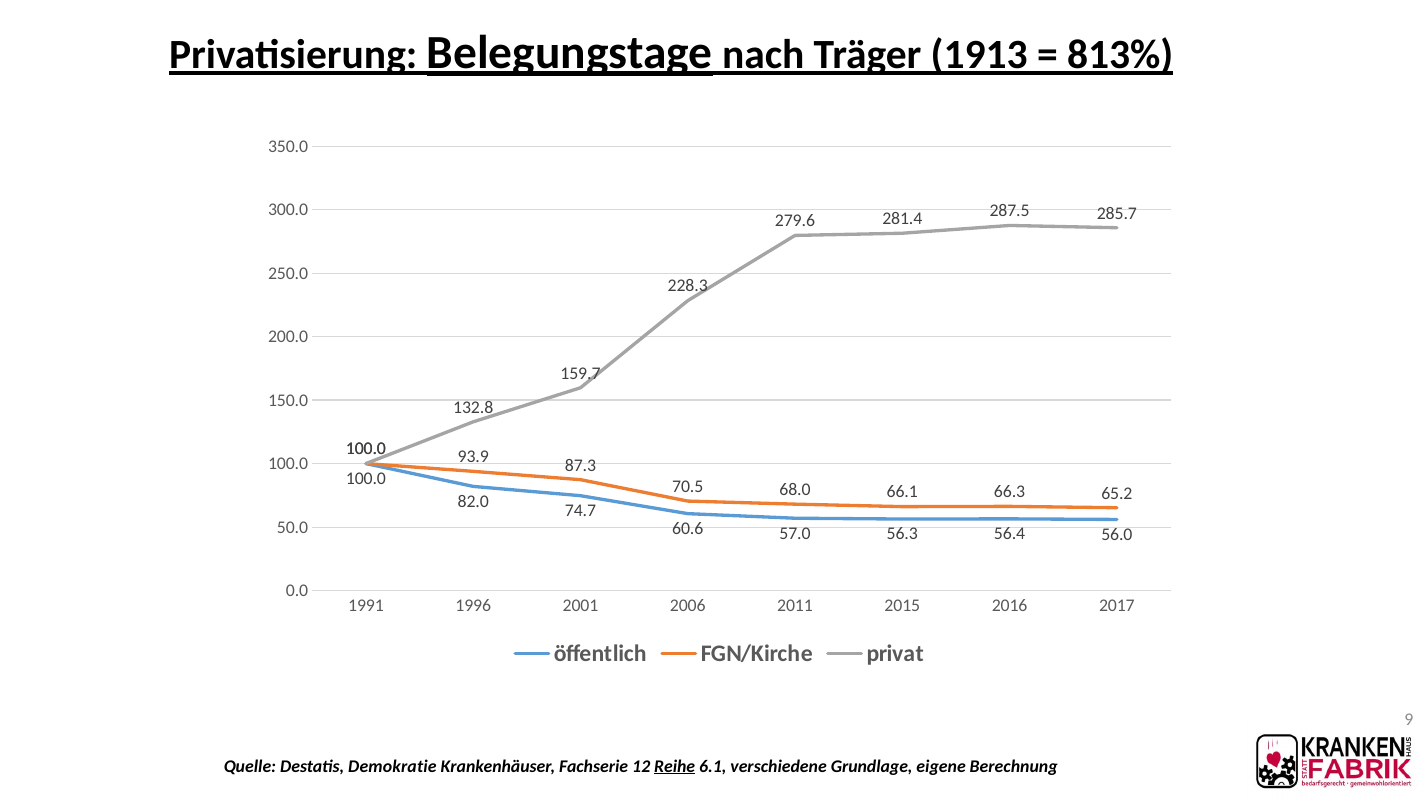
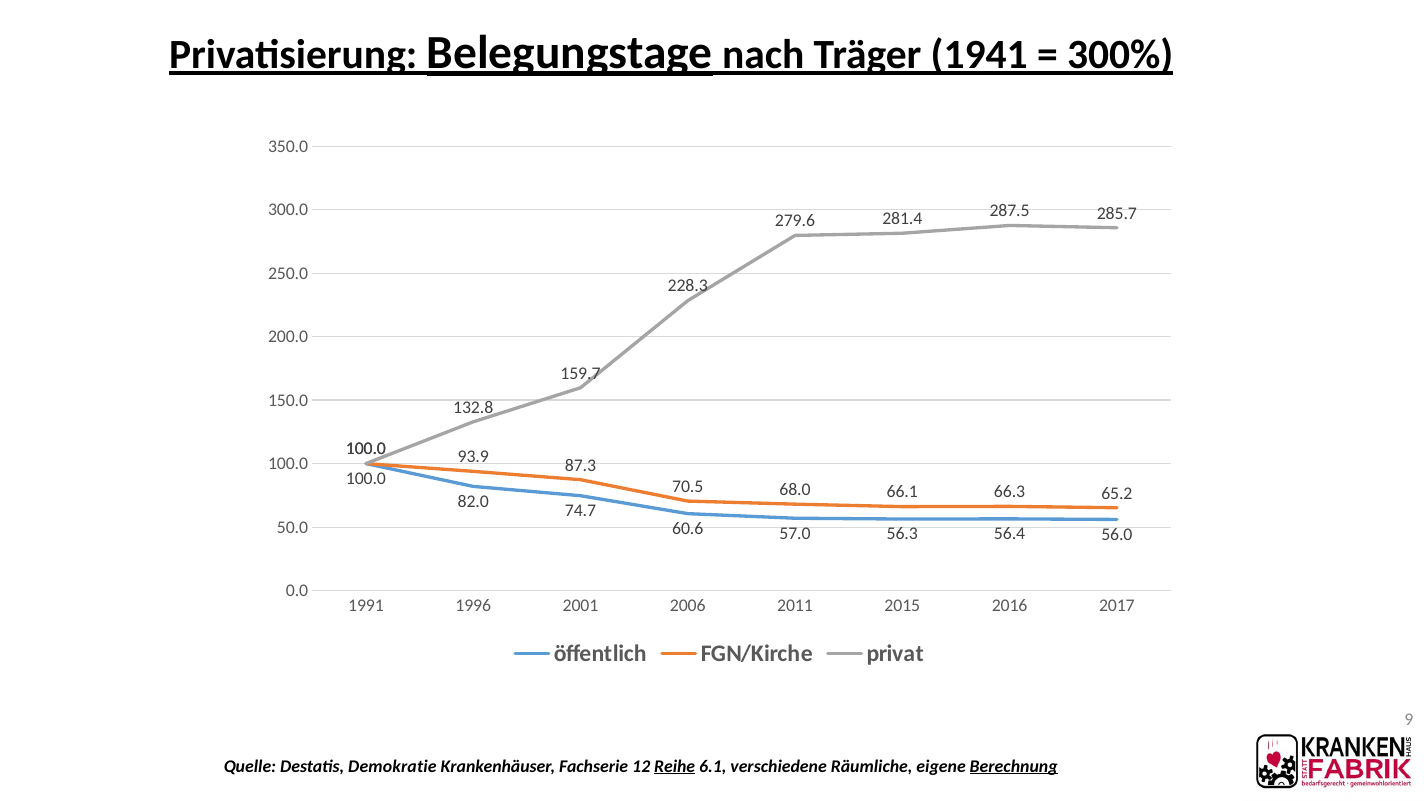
1913: 1913 -> 1941
813%: 813% -> 300%
Grundlage: Grundlage -> Räumliche
Berechnung underline: none -> present
